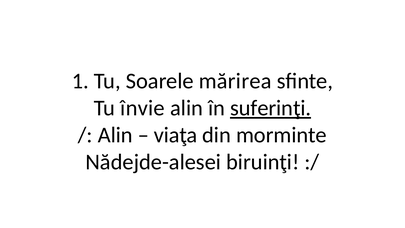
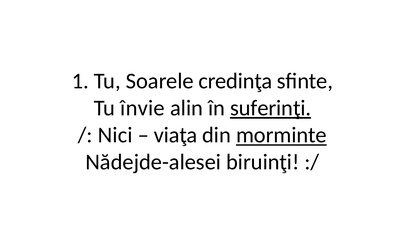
mărirea: mărirea -> credinţa
Alin at (115, 135): Alin -> Nici
morminte underline: none -> present
